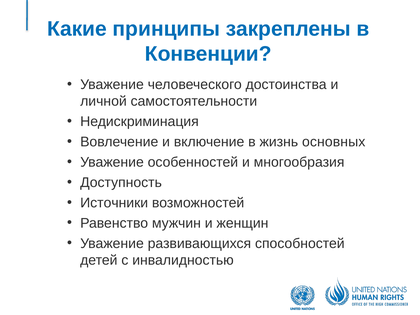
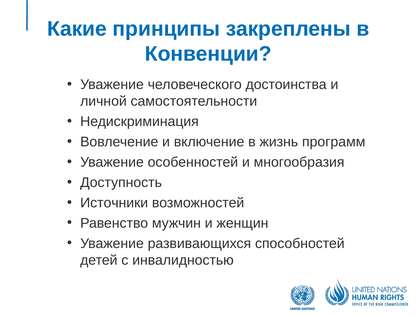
основных: основных -> программ
